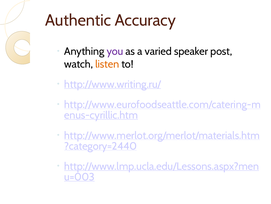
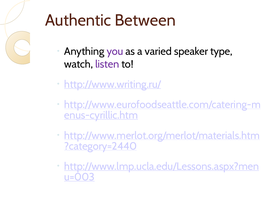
Accuracy: Accuracy -> Between
post: post -> type
listen colour: orange -> purple
